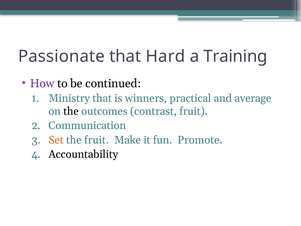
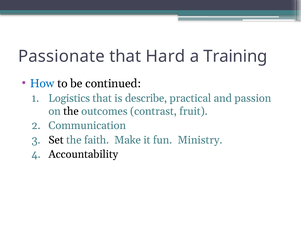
How colour: purple -> blue
Ministry: Ministry -> Logistics
winners: winners -> describe
average: average -> passion
Set colour: orange -> black
the fruit: fruit -> faith
Promote: Promote -> Ministry
